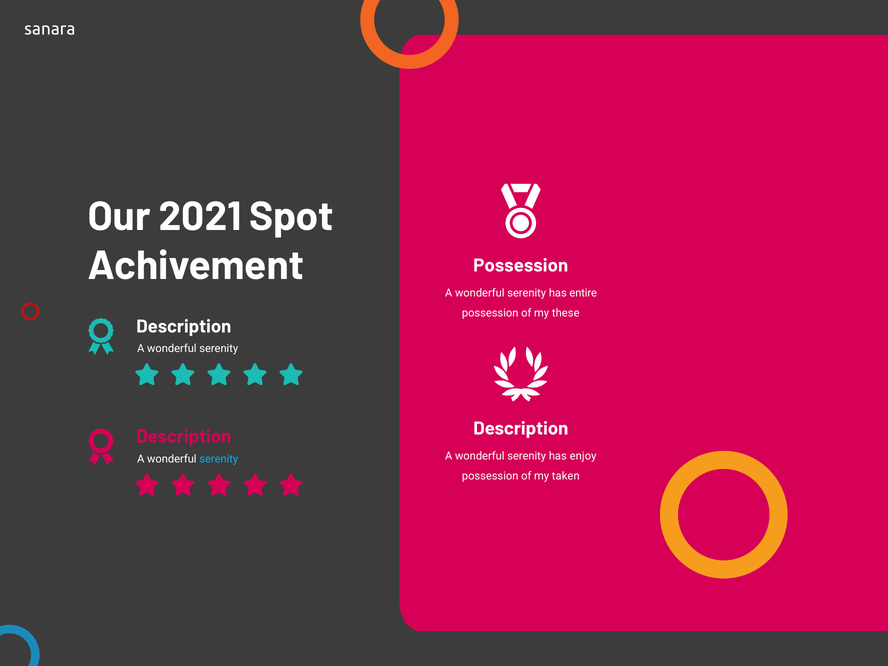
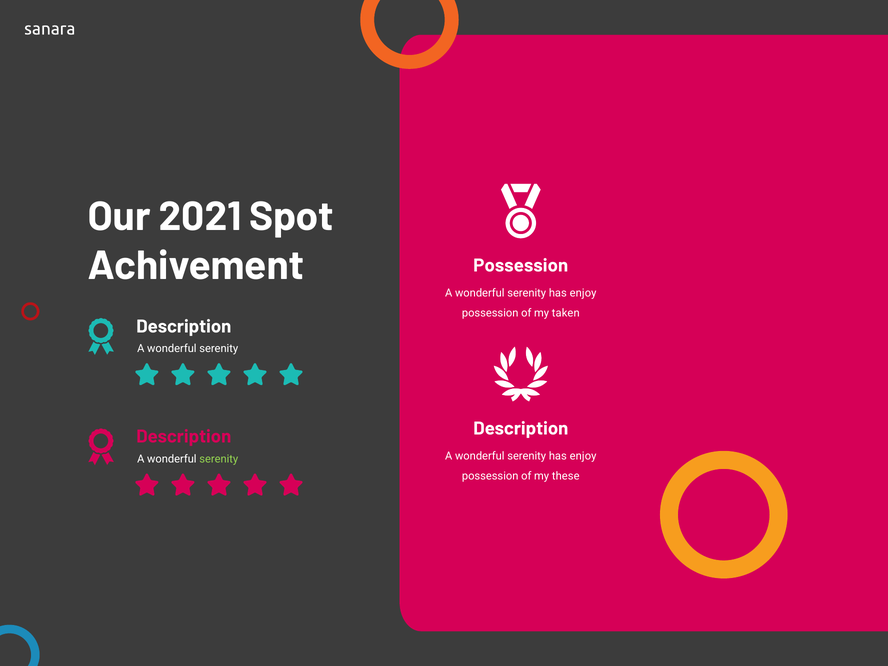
entire at (583, 293): entire -> enjoy
these: these -> taken
serenity at (219, 459) colour: light blue -> light green
taken: taken -> these
